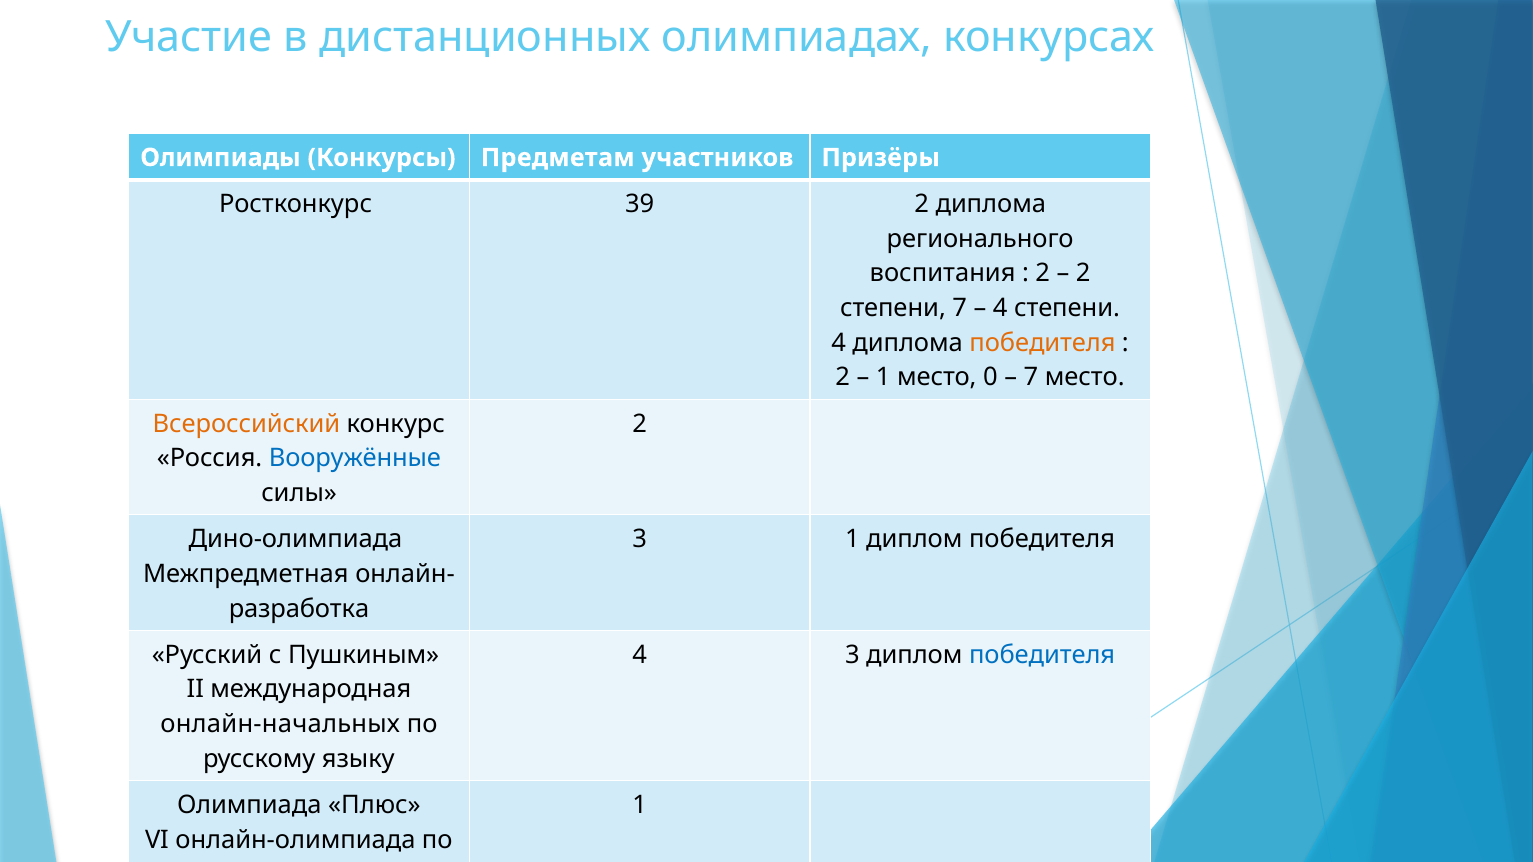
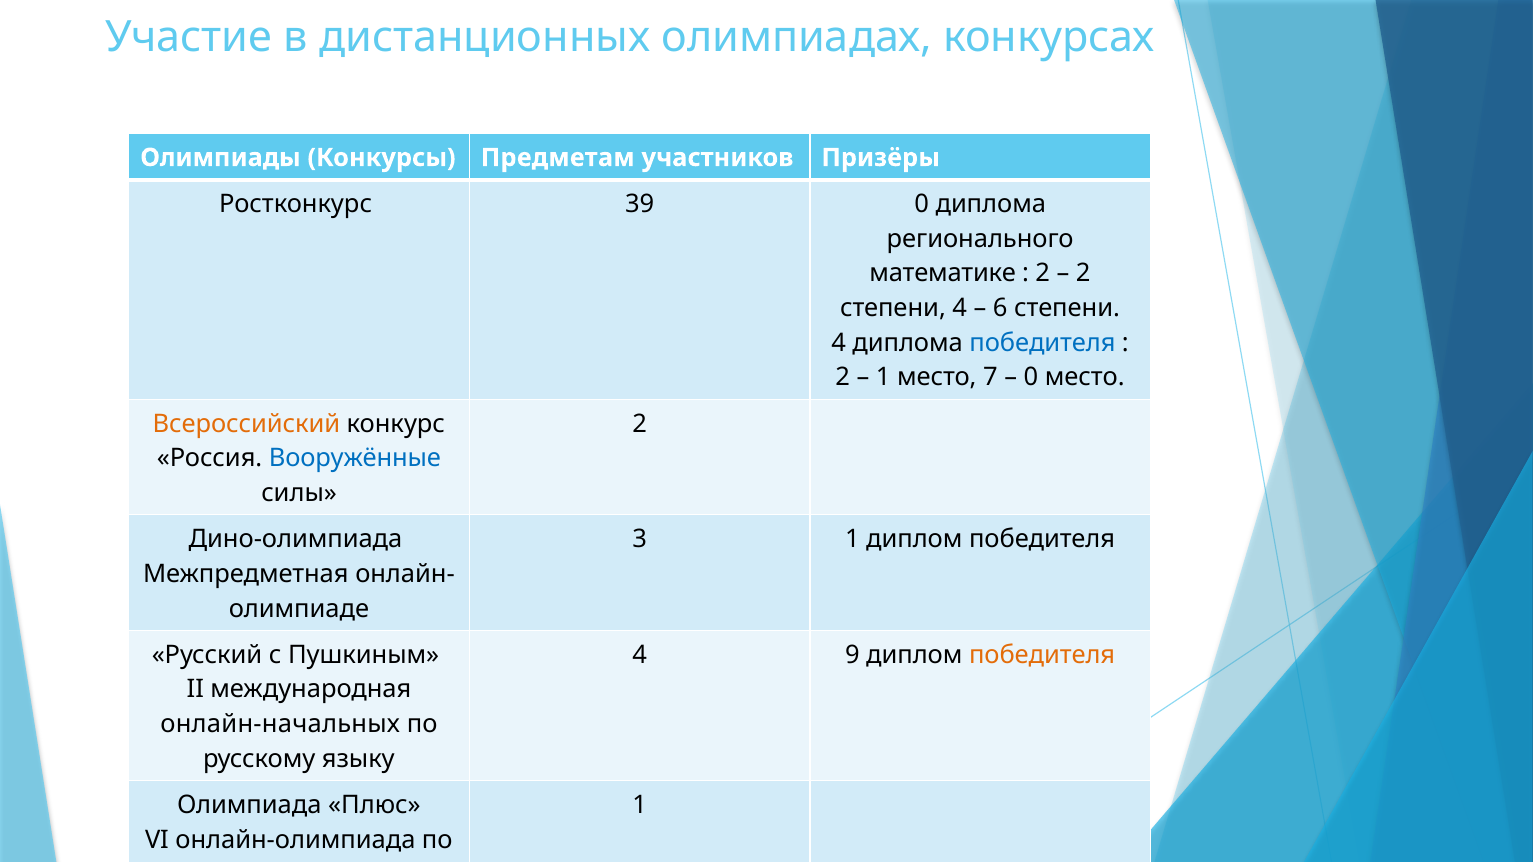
39 2: 2 -> 0
воспитания at (943, 274): воспитания -> математике
7 at (960, 308): 7 -> 4
4 at (1000, 308): 4 -> 6
победителя at (1042, 343) colour: orange -> blue
0: 0 -> 7
7 at (1031, 378): 7 -> 0
разработка: разработка -> олимпиаде
4 3: 3 -> 9
победителя at (1042, 655) colour: blue -> orange
